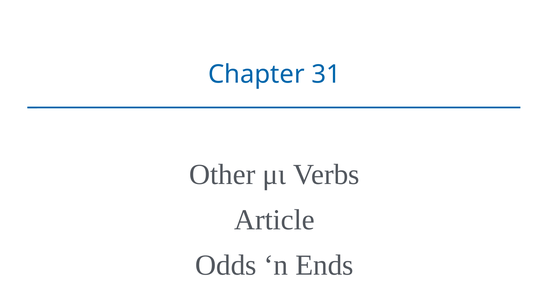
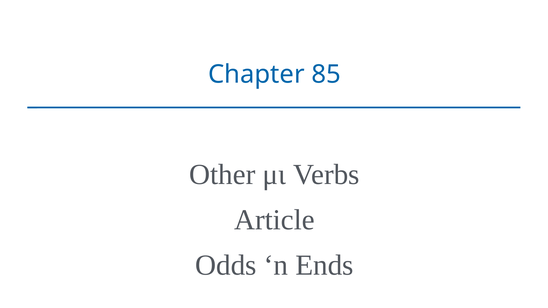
31: 31 -> 85
